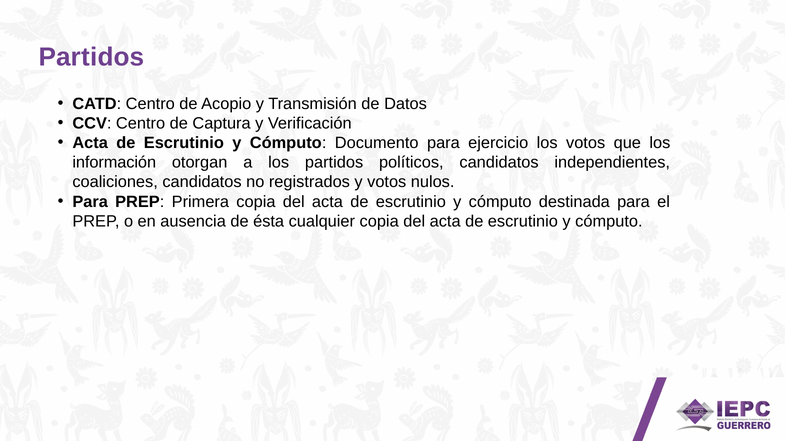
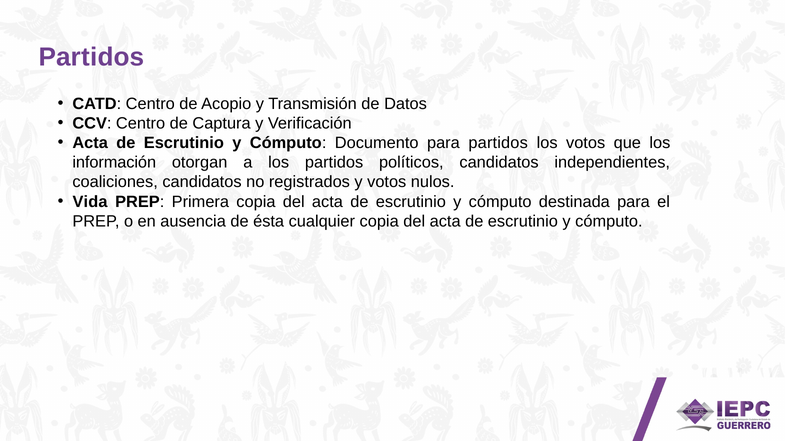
para ejercicio: ejercicio -> partidos
Para at (90, 202): Para -> Vida
